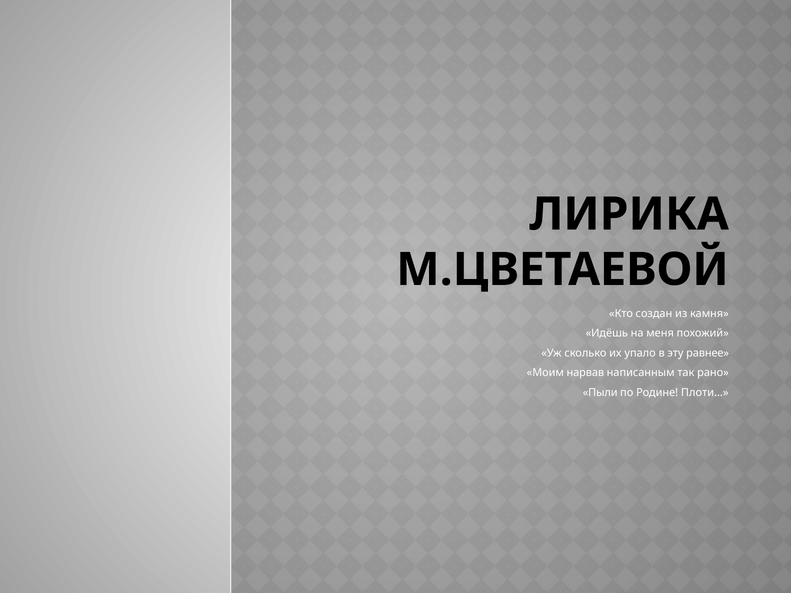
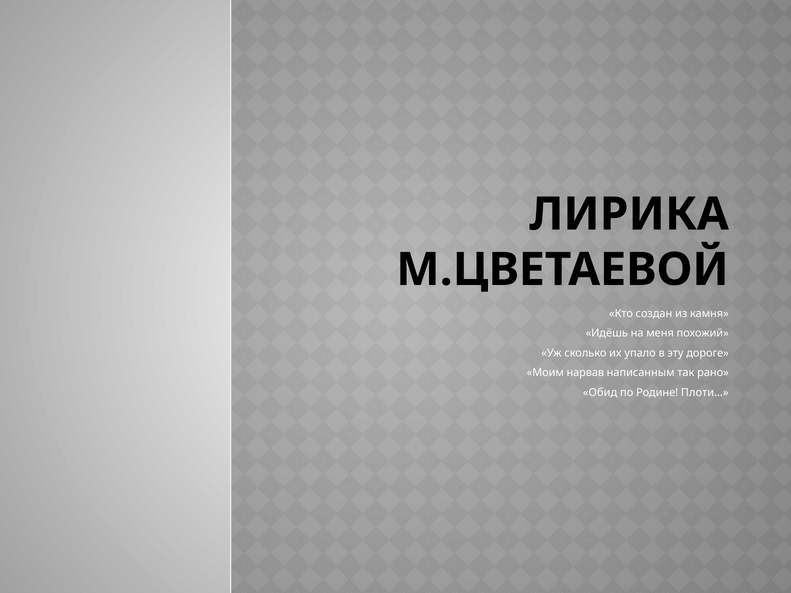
равнее: равнее -> дороге
Пыли: Пыли -> Обид
